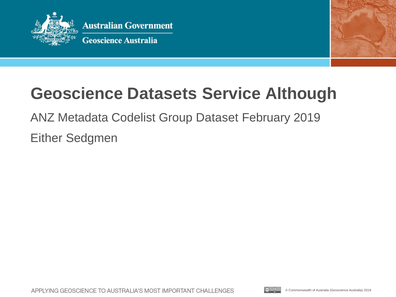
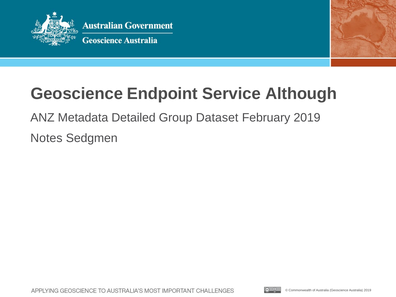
Datasets: Datasets -> Endpoint
Codelist: Codelist -> Detailed
Either: Either -> Notes
